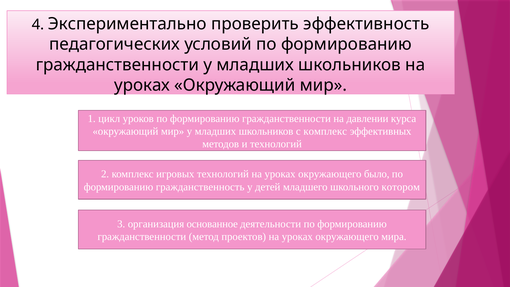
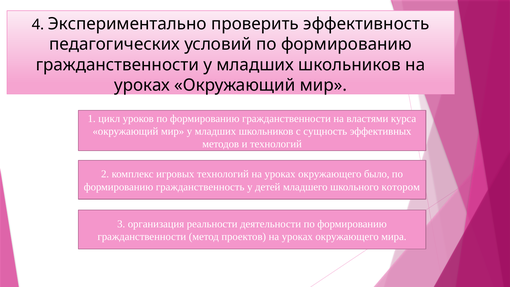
давлении: давлении -> властями
с комплекс: комплекс -> сущность
основанное: основанное -> реальности
